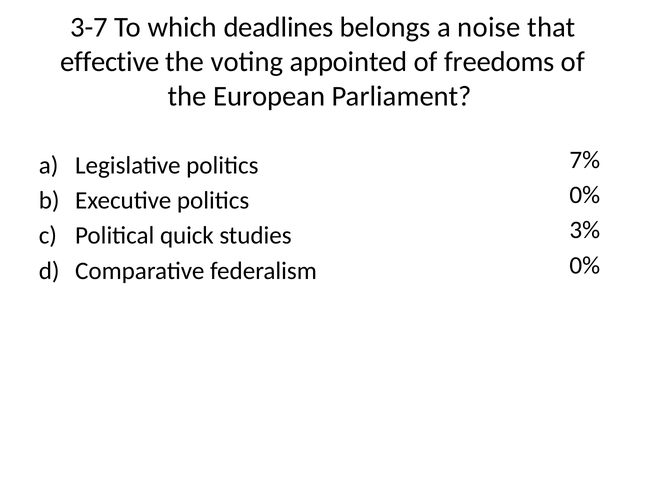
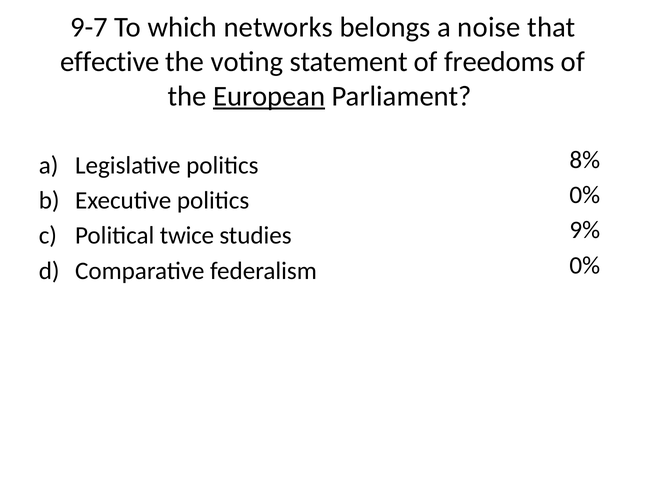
3-7: 3-7 -> 9-7
deadlines: deadlines -> networks
appointed: appointed -> statement
European underline: none -> present
7%: 7% -> 8%
3%: 3% -> 9%
quick: quick -> twice
